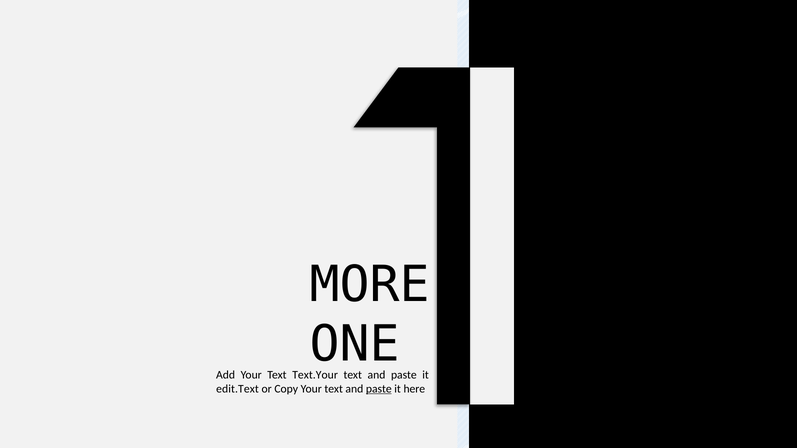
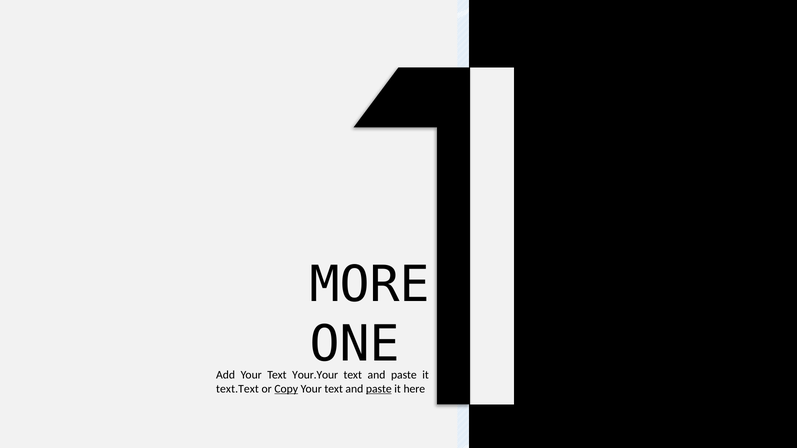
Text.Your: Text.Your -> Your.Your
edit.Text: edit.Text -> text.Text
Copy underline: none -> present
